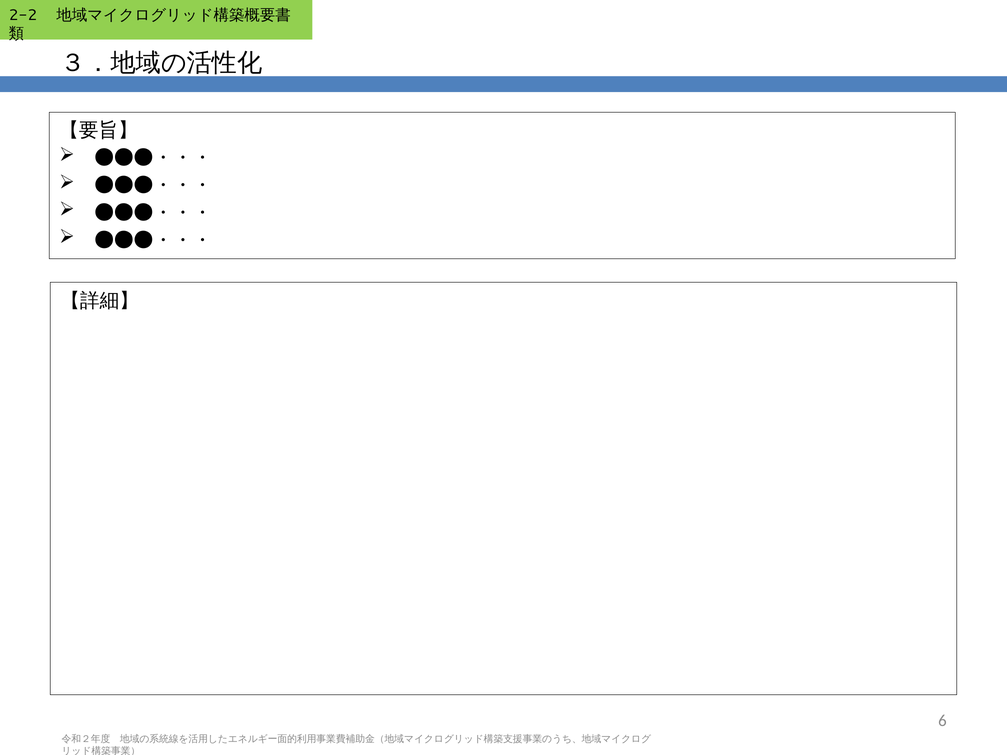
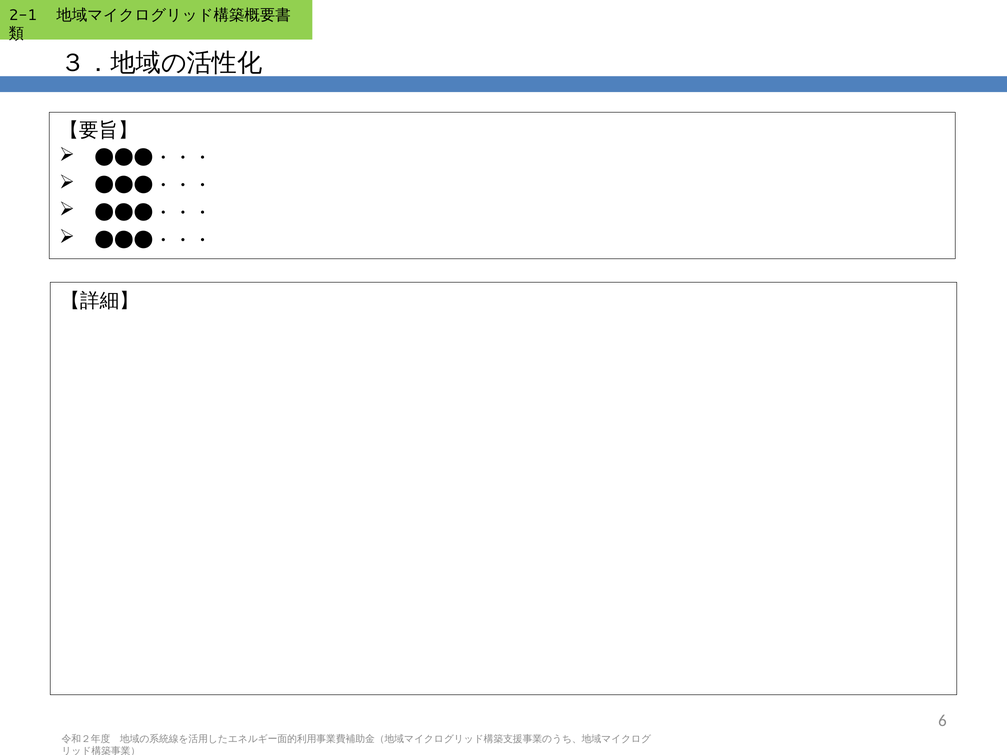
2-2: 2-2 -> 2-1
